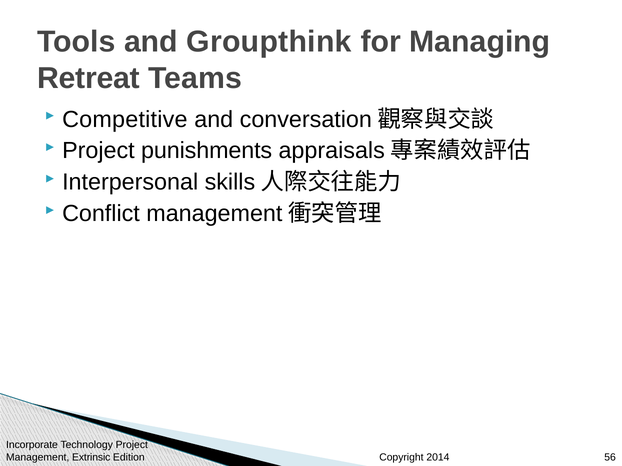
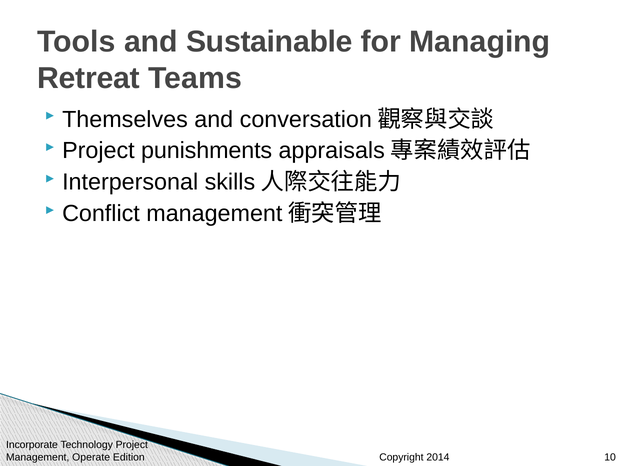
Groupthink: Groupthink -> Sustainable
Competitive: Competitive -> Themselves
Extrinsic: Extrinsic -> Operate
56: 56 -> 10
